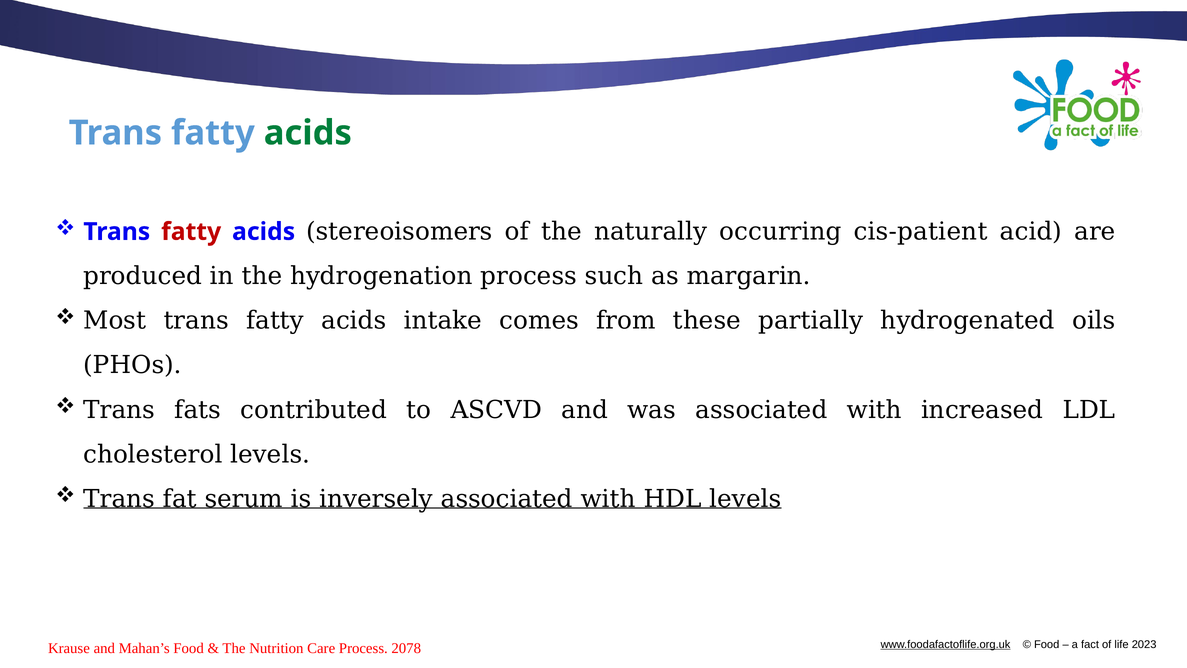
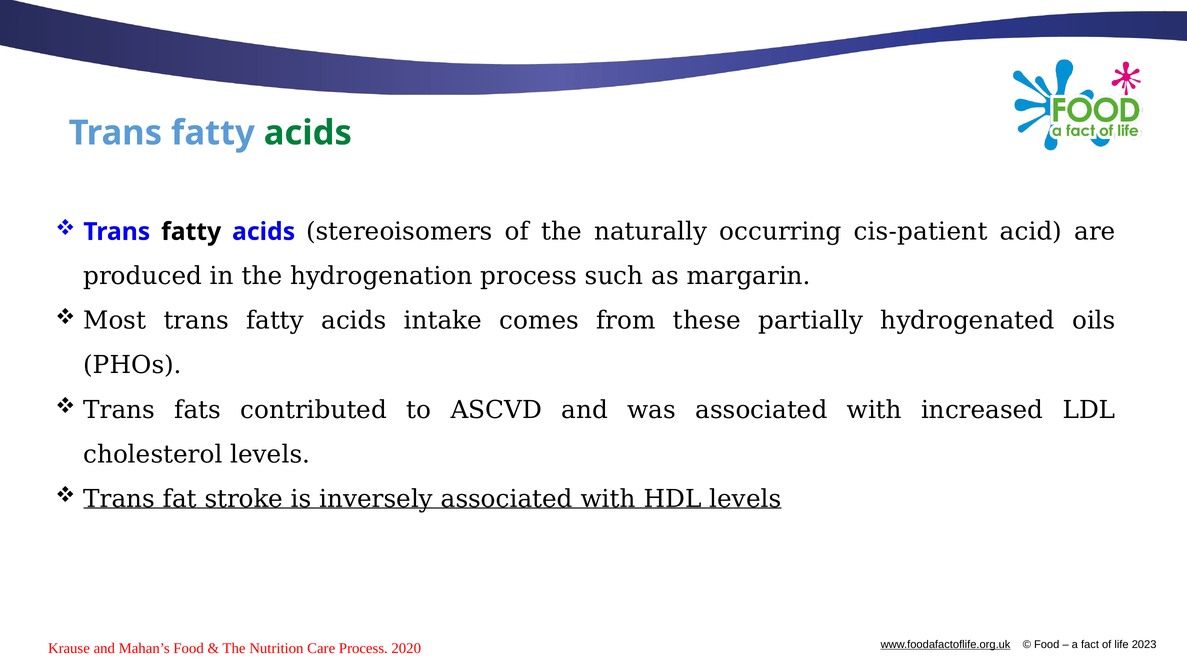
fatty at (191, 232) colour: red -> black
serum: serum -> stroke
2078: 2078 -> 2020
